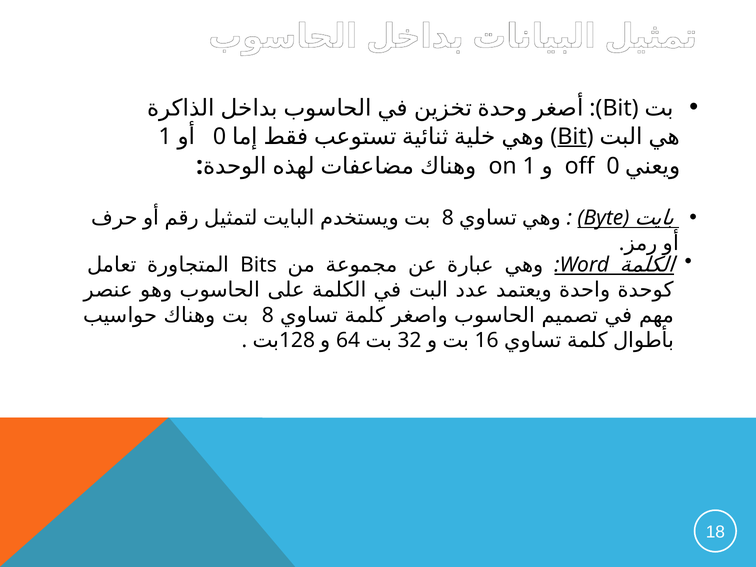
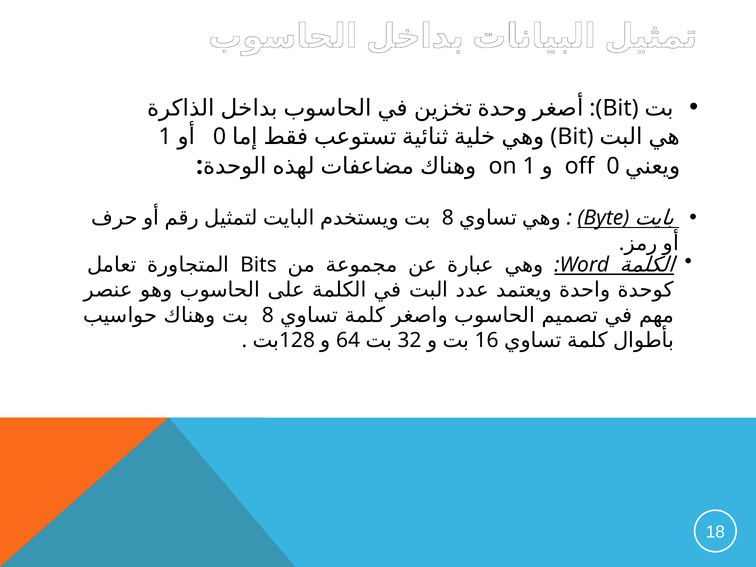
Bit at (572, 136) underline: present -> none
